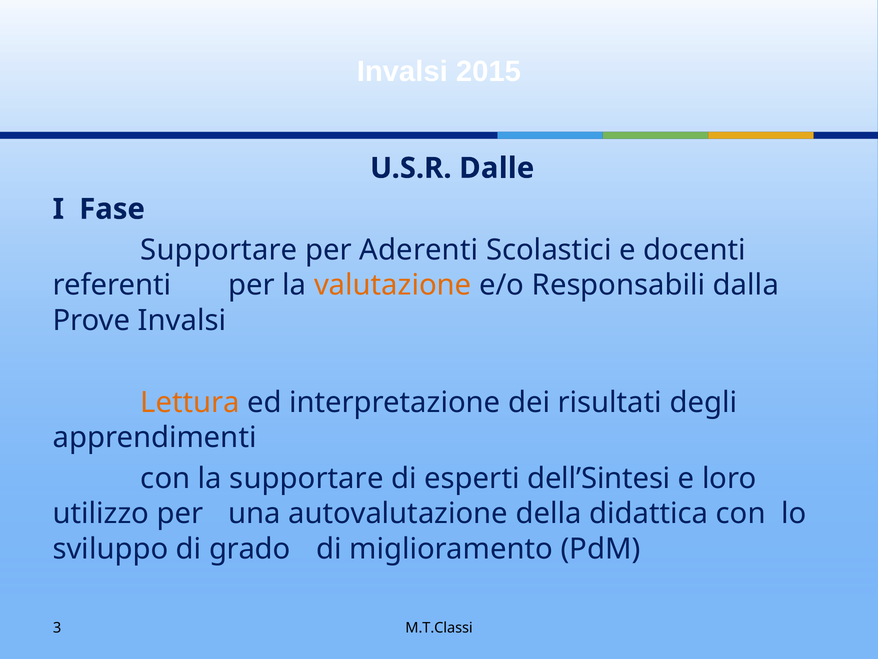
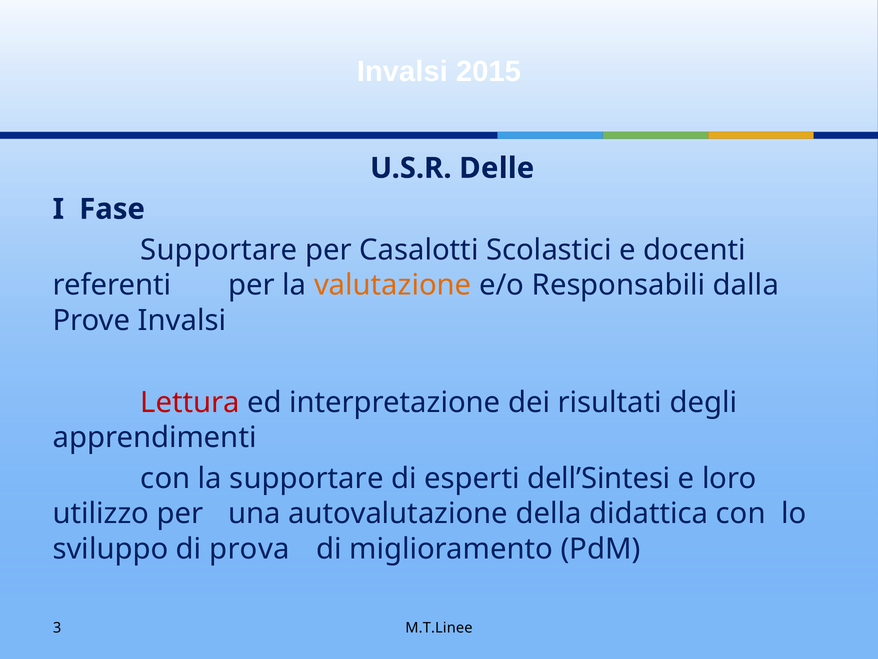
Dalle: Dalle -> Delle
Aderenti: Aderenti -> Casalotti
Lettura colour: orange -> red
grado: grado -> prova
M.T.Classi: M.T.Classi -> M.T.Linee
